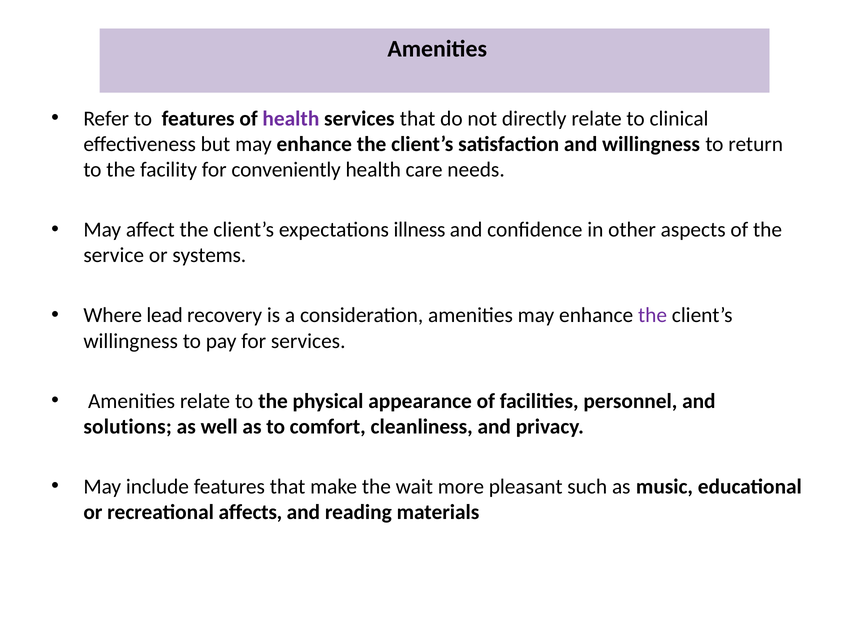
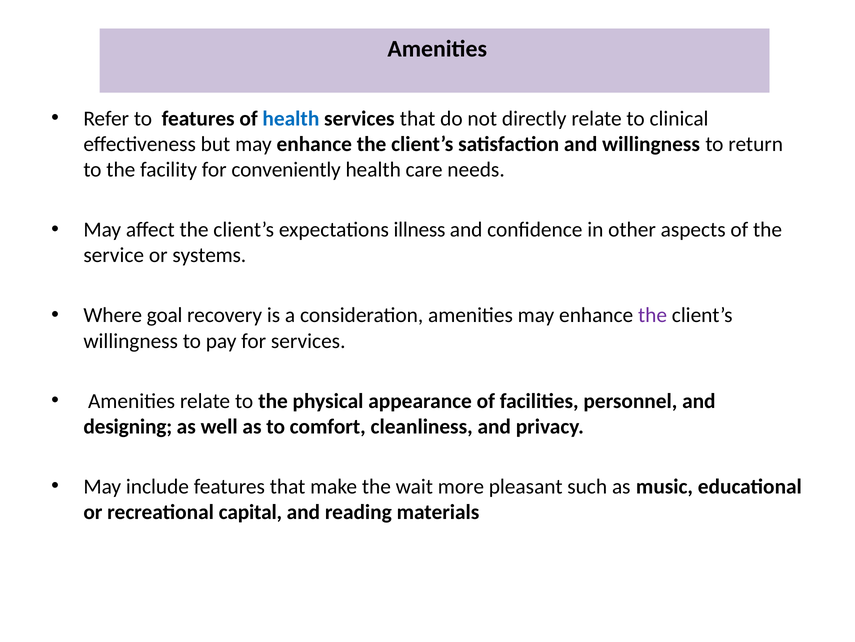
health at (291, 118) colour: purple -> blue
lead: lead -> goal
solutions: solutions -> designing
affects: affects -> capital
